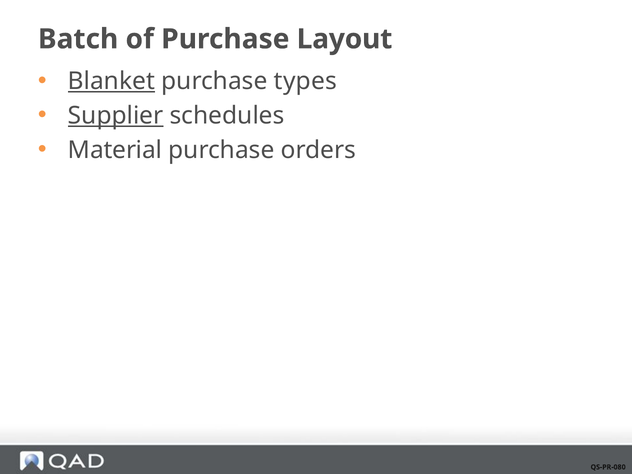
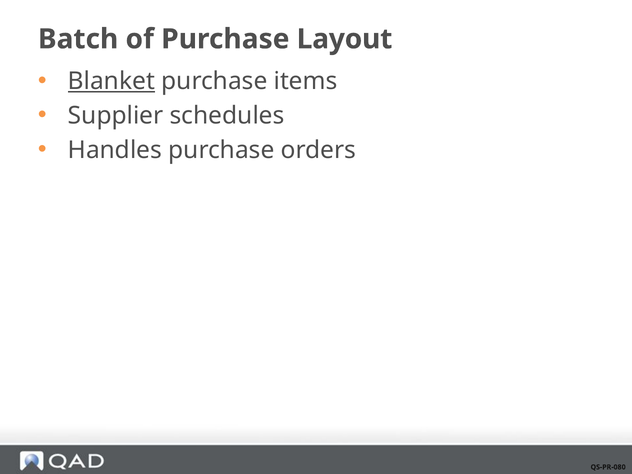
types: types -> items
Supplier underline: present -> none
Material: Material -> Handles
